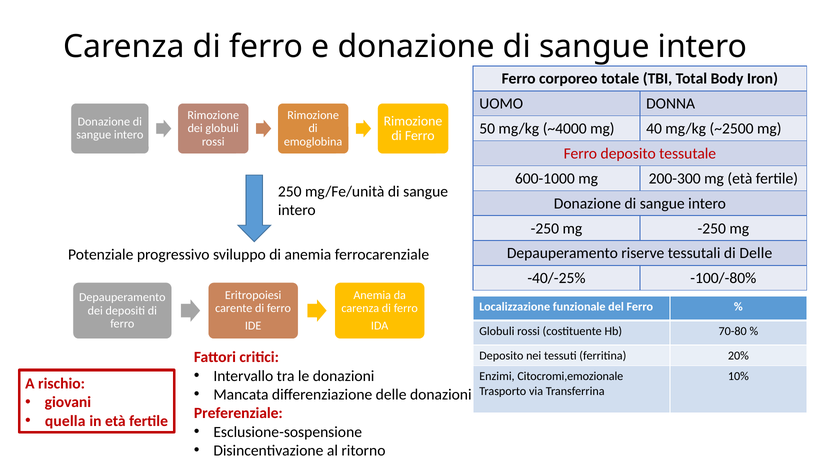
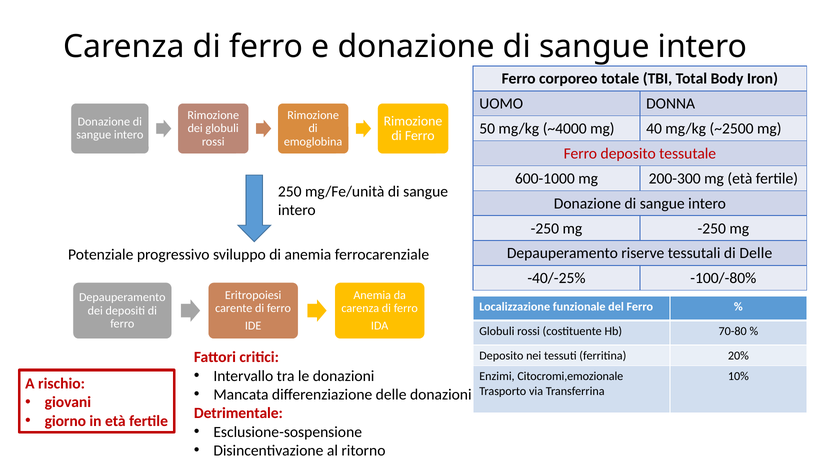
Preferenziale: Preferenziale -> Detrimentale
quella: quella -> giorno
